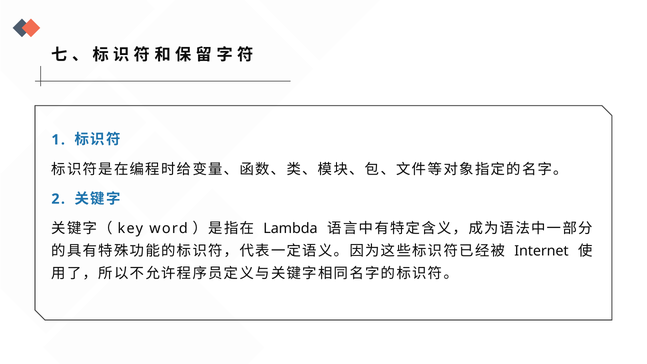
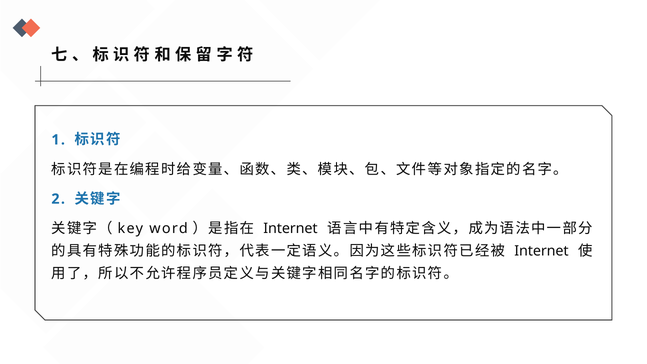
Lambda at (290, 229): Lambda -> Internet
